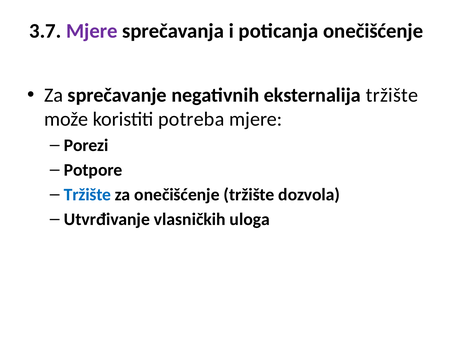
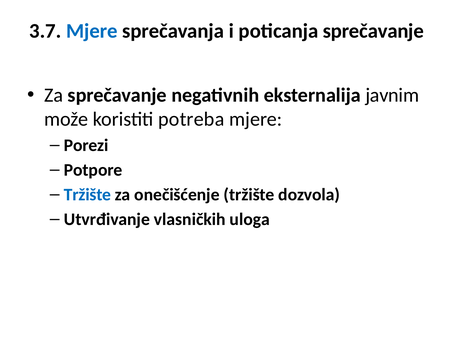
Mjere at (92, 31) colour: purple -> blue
poticanja onečišćenje: onečišćenje -> sprečavanje
eksternalija tržište: tržište -> javnim
